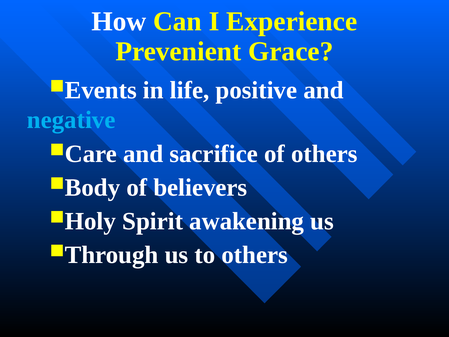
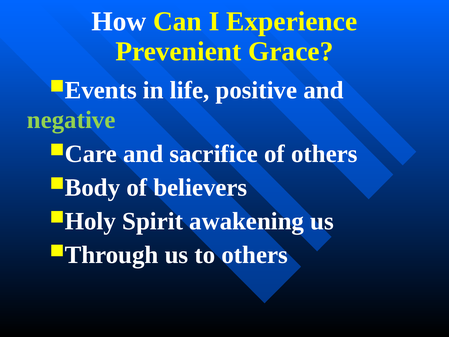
negative colour: light blue -> light green
